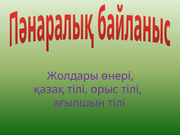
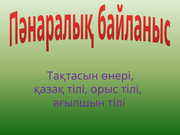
Жолдары: Жолдары -> Тақтасын
